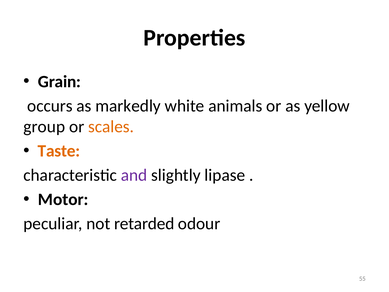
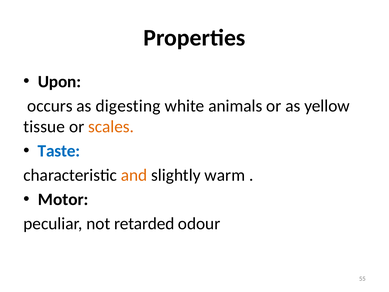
Grain: Grain -> Upon
markedly: markedly -> digesting
group: group -> tissue
Taste colour: orange -> blue
and colour: purple -> orange
lipase: lipase -> warm
